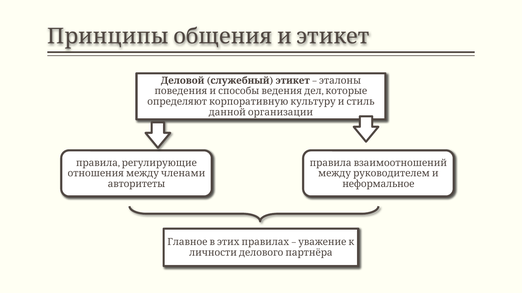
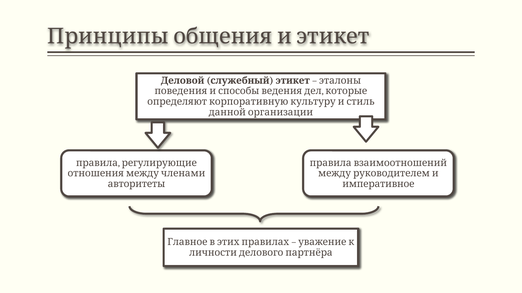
неформальное: неформальное -> императивное
